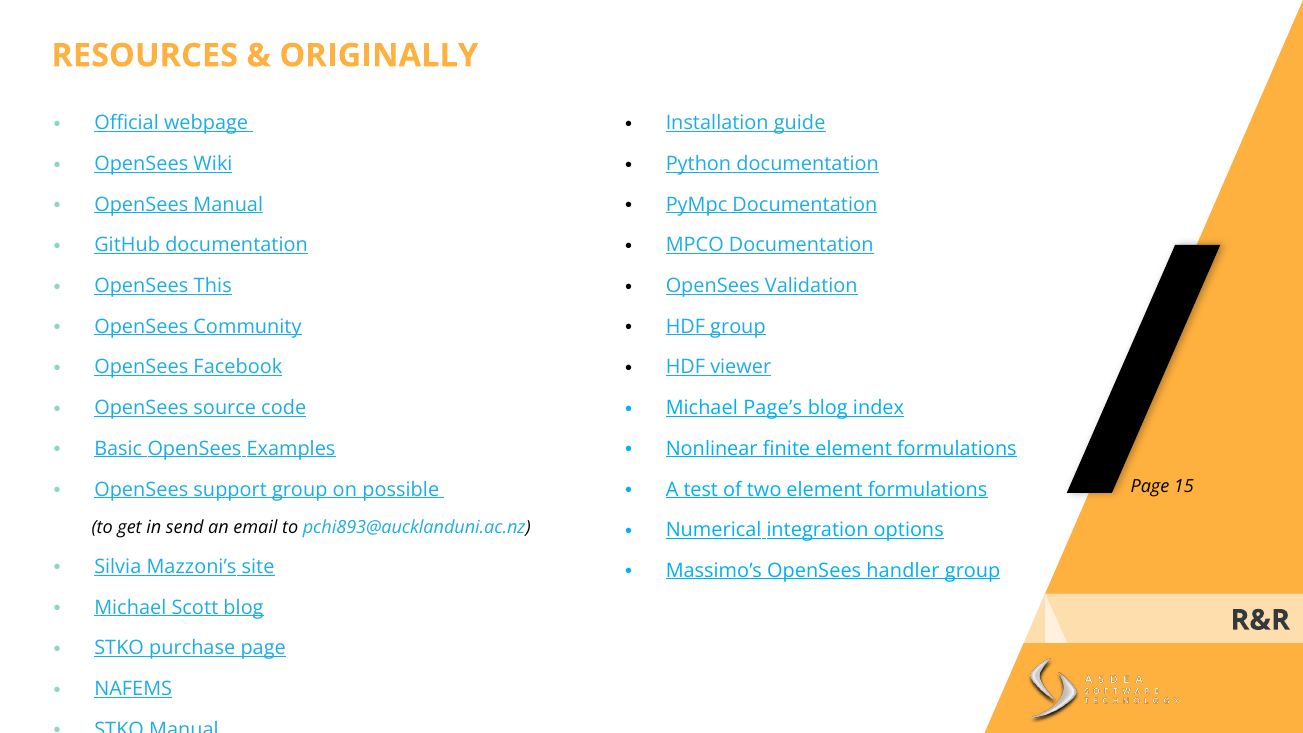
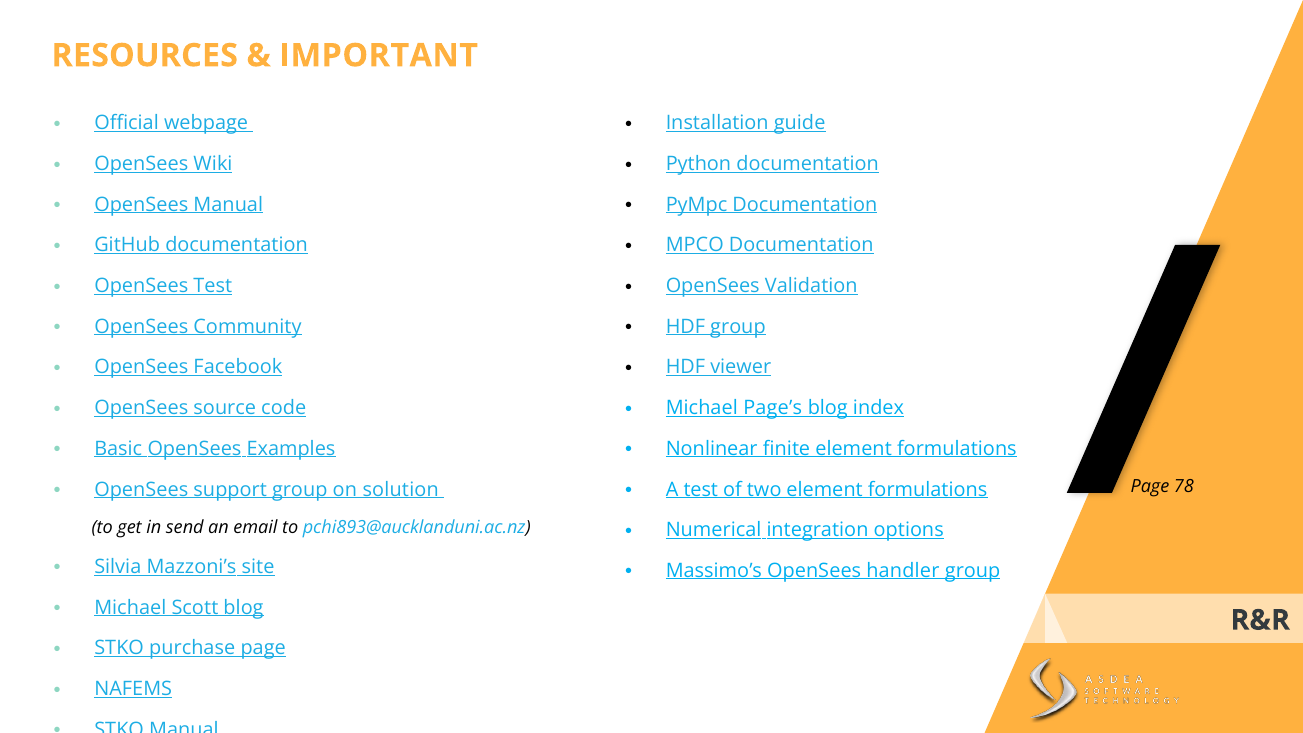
ORIGINALLY: ORIGINALLY -> IMPORTANT
OpenSees This: This -> Test
15: 15 -> 78
possible: possible -> solution
